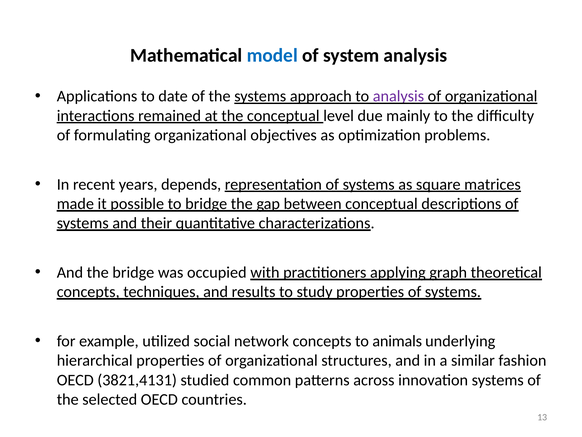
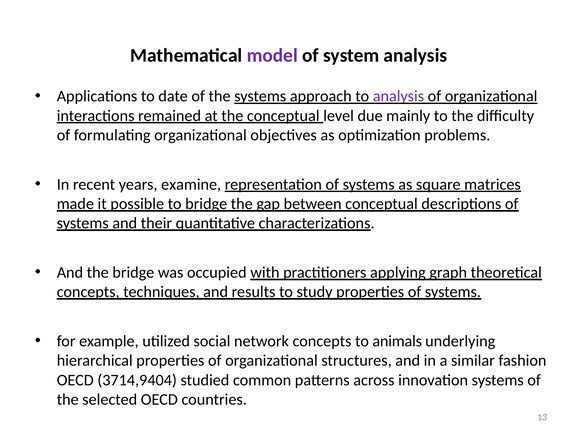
model colour: blue -> purple
depends: depends -> examine
3821,4131: 3821,4131 -> 3714,9404
